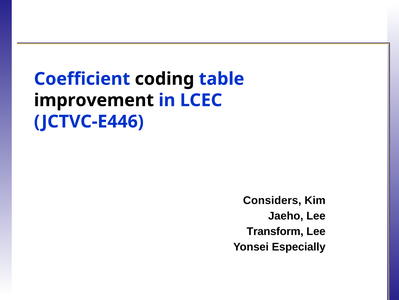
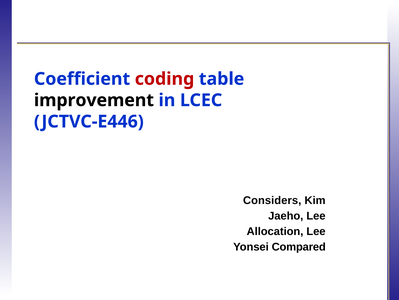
coding colour: black -> red
Transform: Transform -> Allocation
Especially: Especially -> Compared
